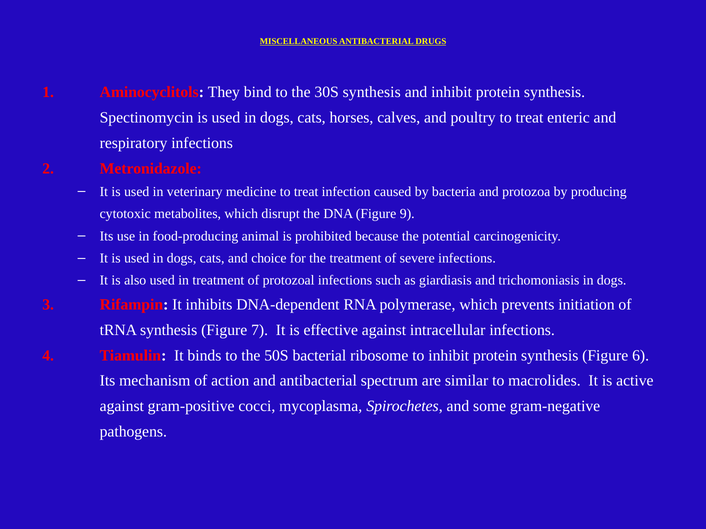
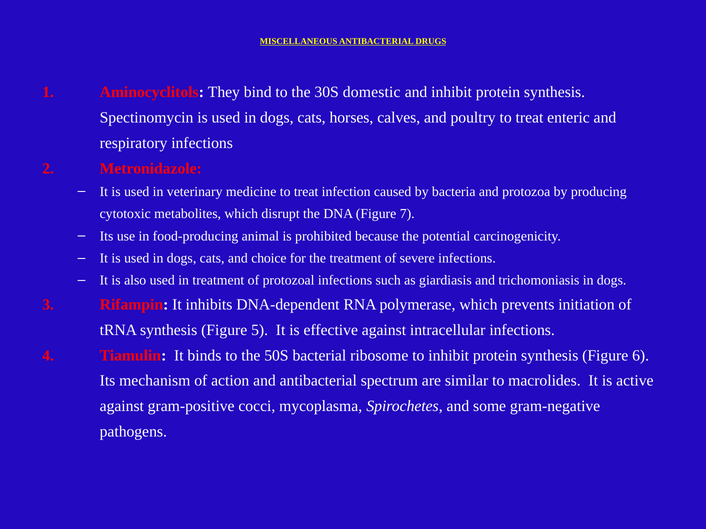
30S synthesis: synthesis -> domestic
9: 9 -> 7
7: 7 -> 5
